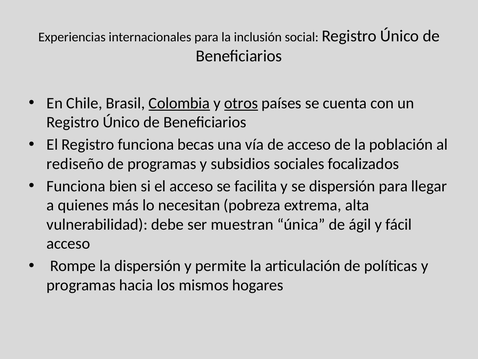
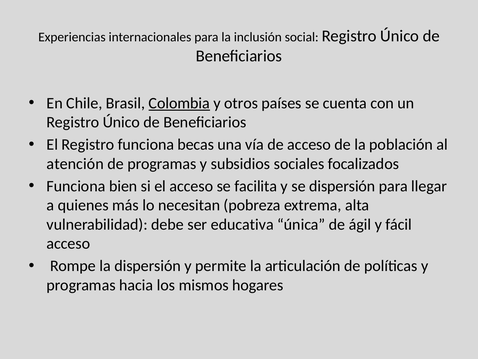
otros underline: present -> none
rediseño: rediseño -> atención
muestran: muestran -> educativa
